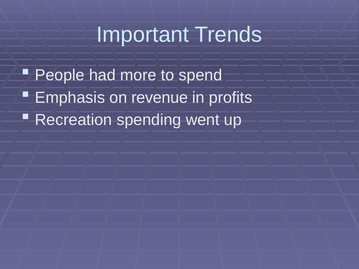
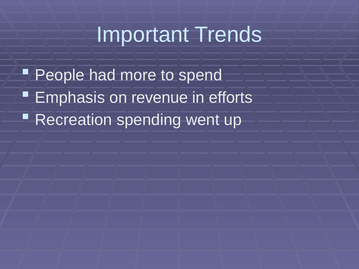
profits: profits -> efforts
